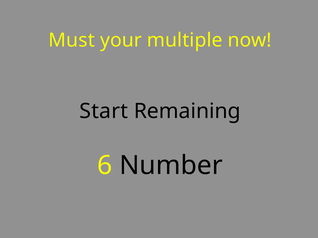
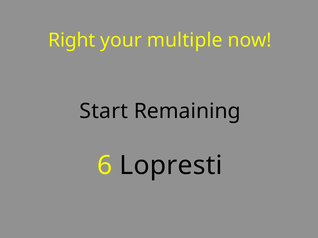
Must: Must -> Right
Number: Number -> Lopresti
